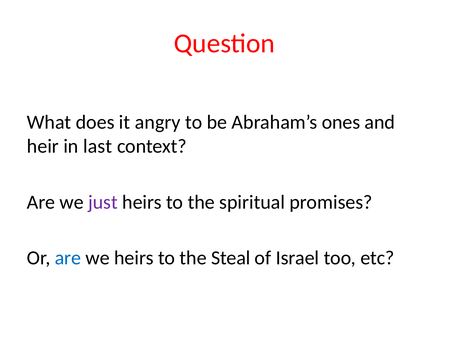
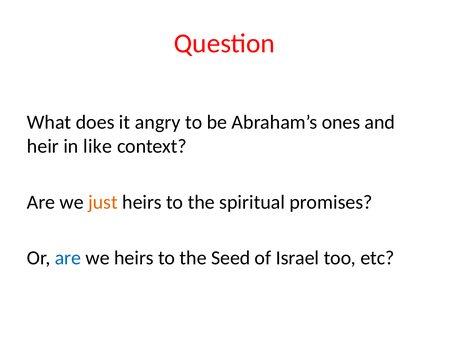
last: last -> like
just colour: purple -> orange
Steal: Steal -> Seed
